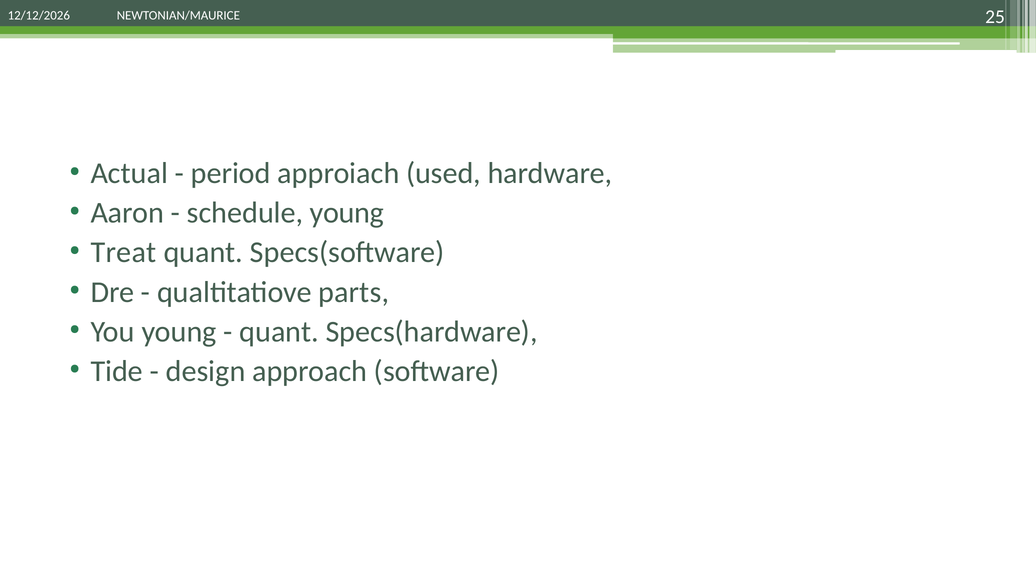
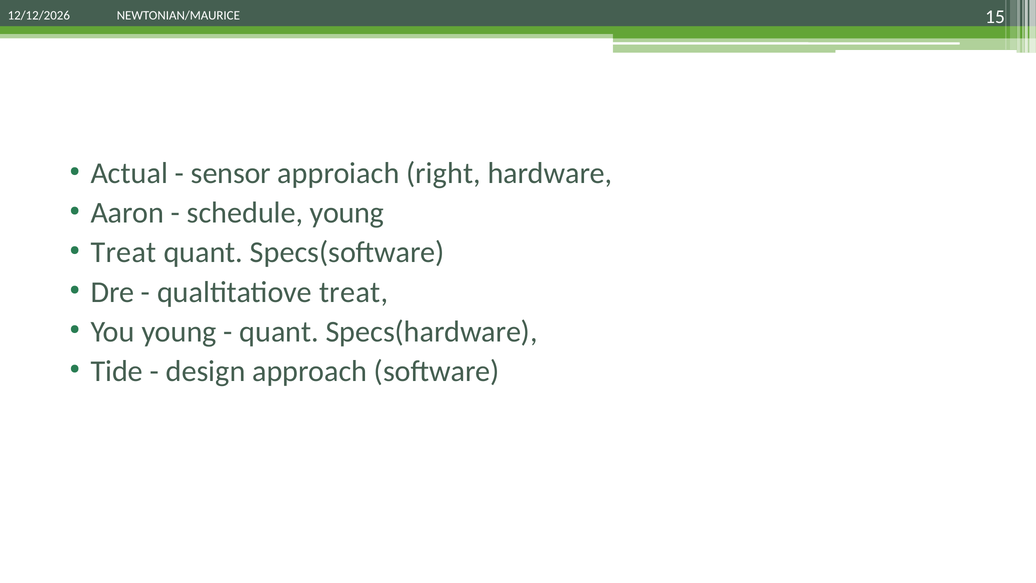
25: 25 -> 15
period: period -> sensor
used: used -> right
qualtitatiove parts: parts -> treat
